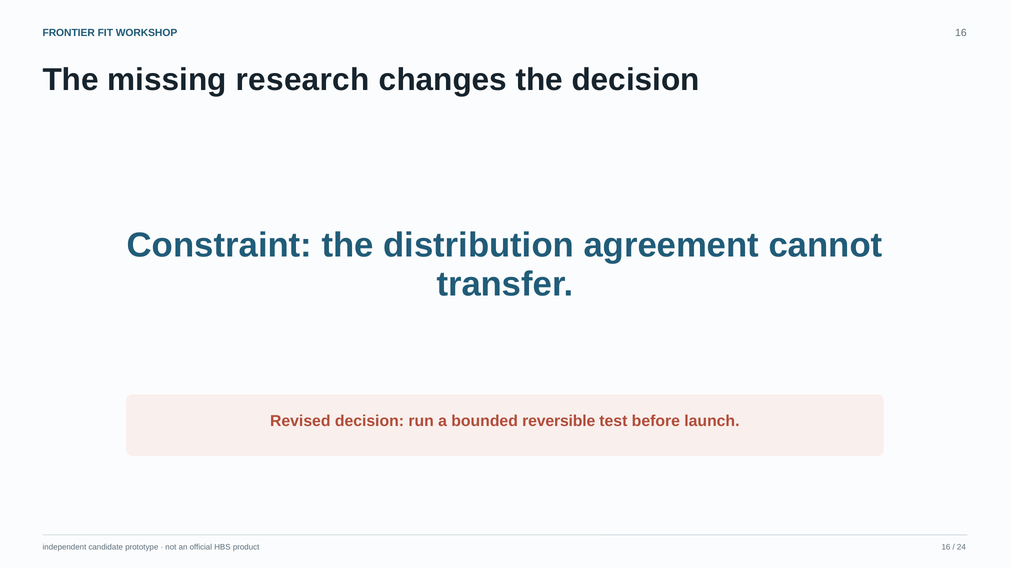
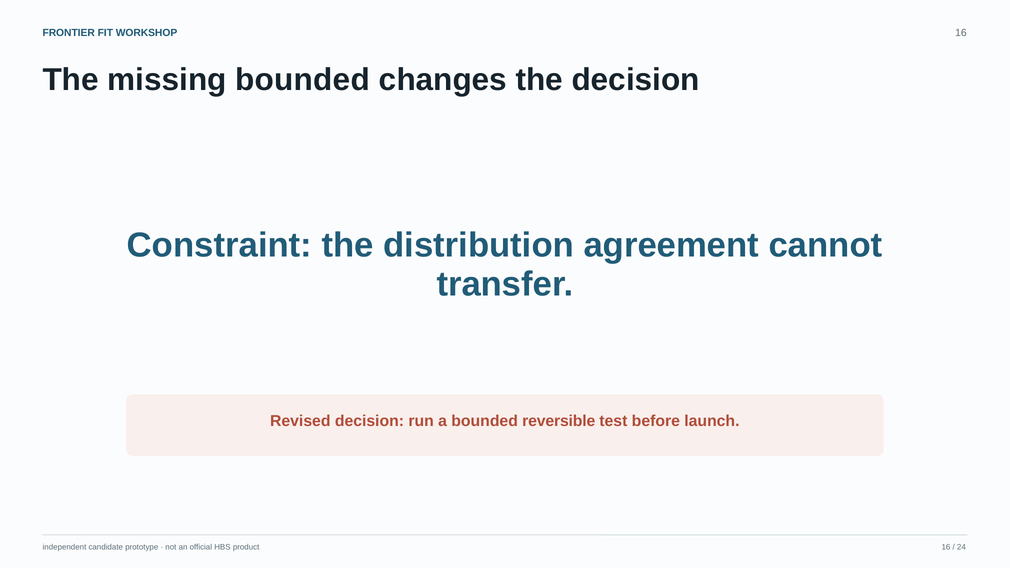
missing research: research -> bounded
